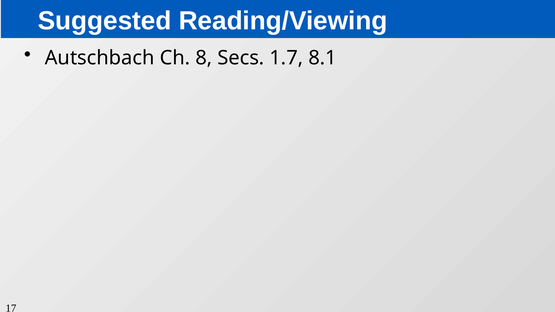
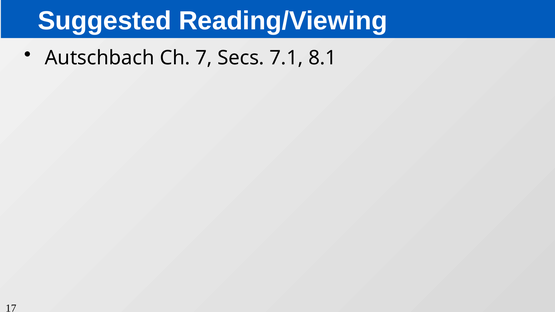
8: 8 -> 7
1.7: 1.7 -> 7.1
